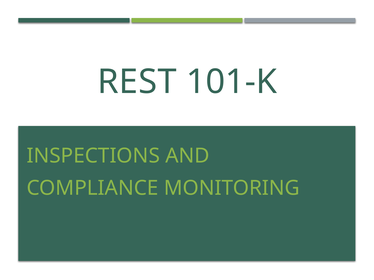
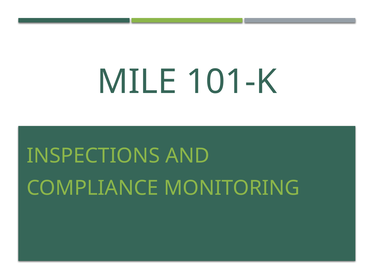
REST: REST -> MILE
